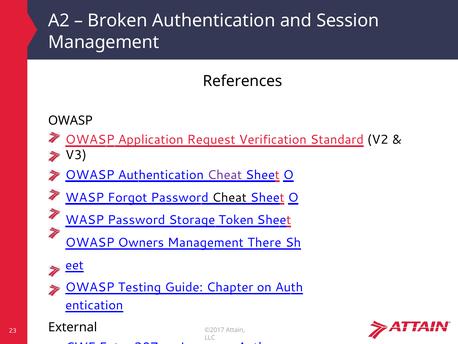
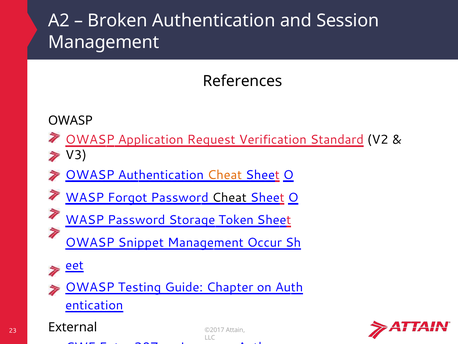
Cheat at (225, 175) colour: purple -> orange
Owners: Owners -> Snippet
There: There -> Occur
